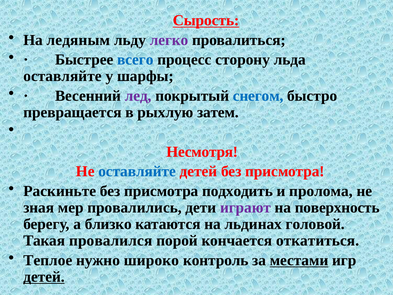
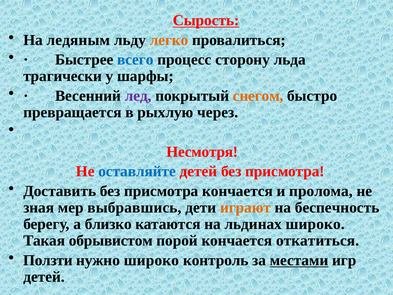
легко colour: purple -> orange
оставляйте at (63, 76): оставляйте -> трагически
снегом colour: blue -> orange
затем: затем -> через
Раскиньте: Раскиньте -> Доставить
присмотра подходить: подходить -> кончается
провалились: провалились -> выбравшись
играют colour: purple -> orange
поверхность: поверхность -> беспечность
льдинах головой: головой -> широко
провалился: провалился -> обрывистом
Теплое: Теплое -> Ползти
детей at (44, 277) underline: present -> none
